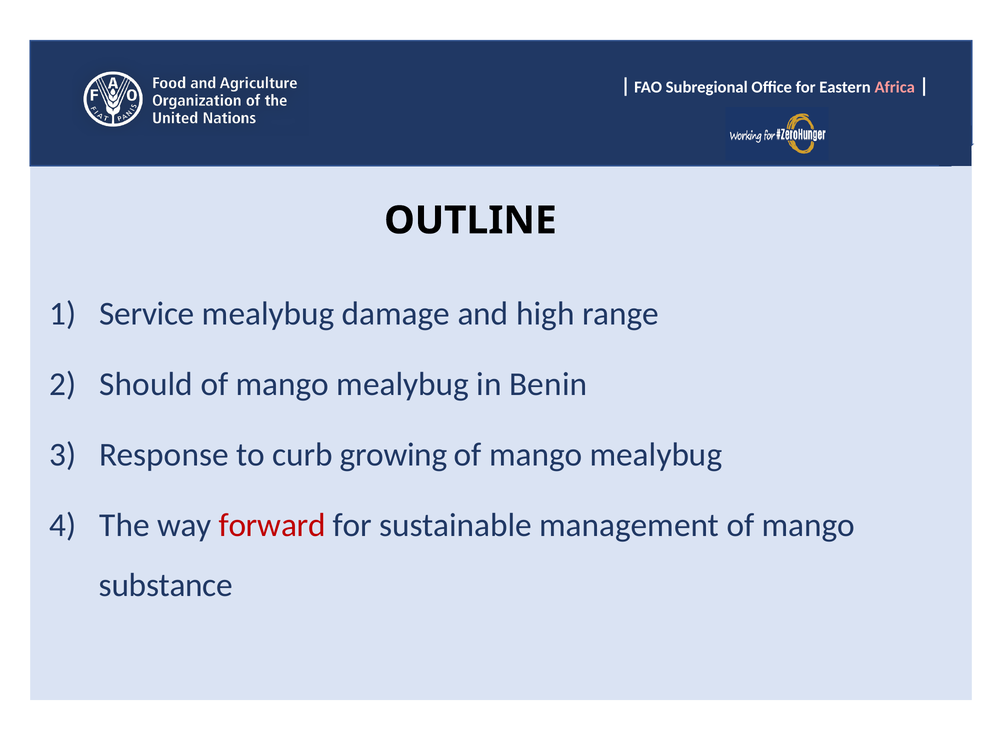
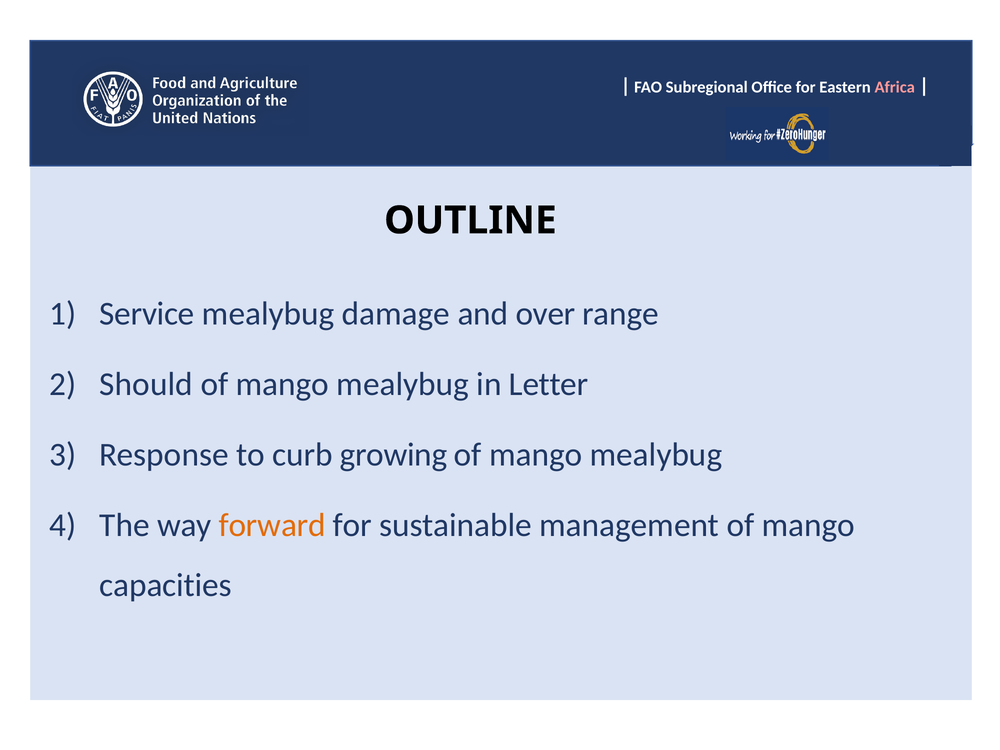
high: high -> over
Benin: Benin -> Letter
forward colour: red -> orange
substance: substance -> capacities
